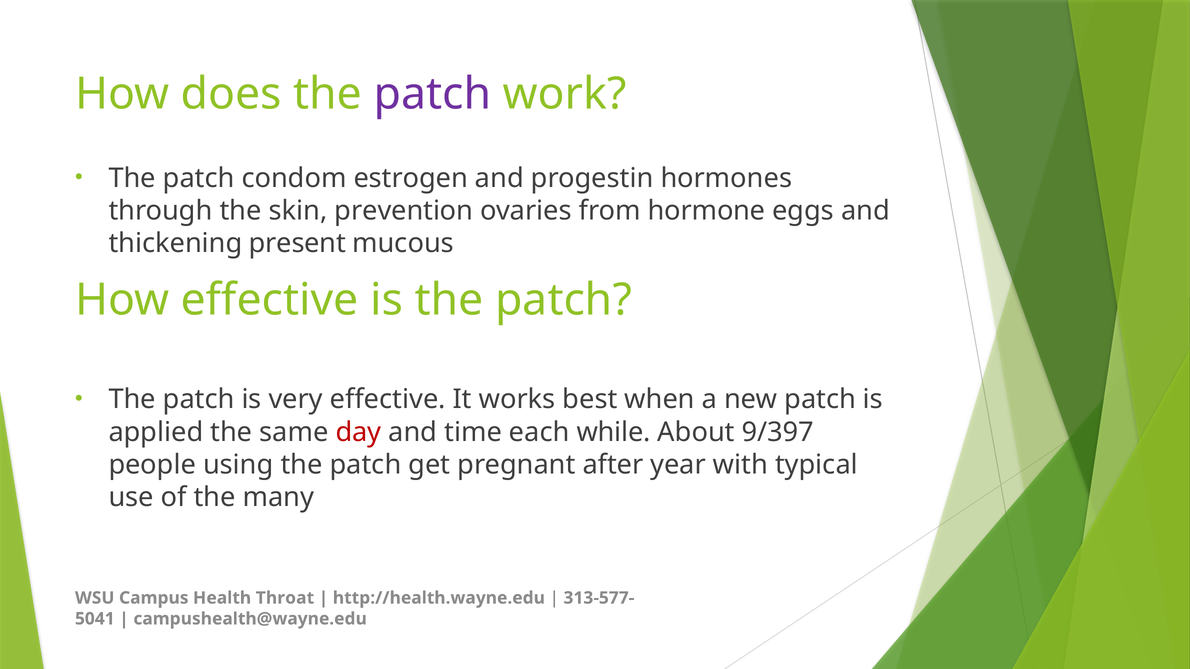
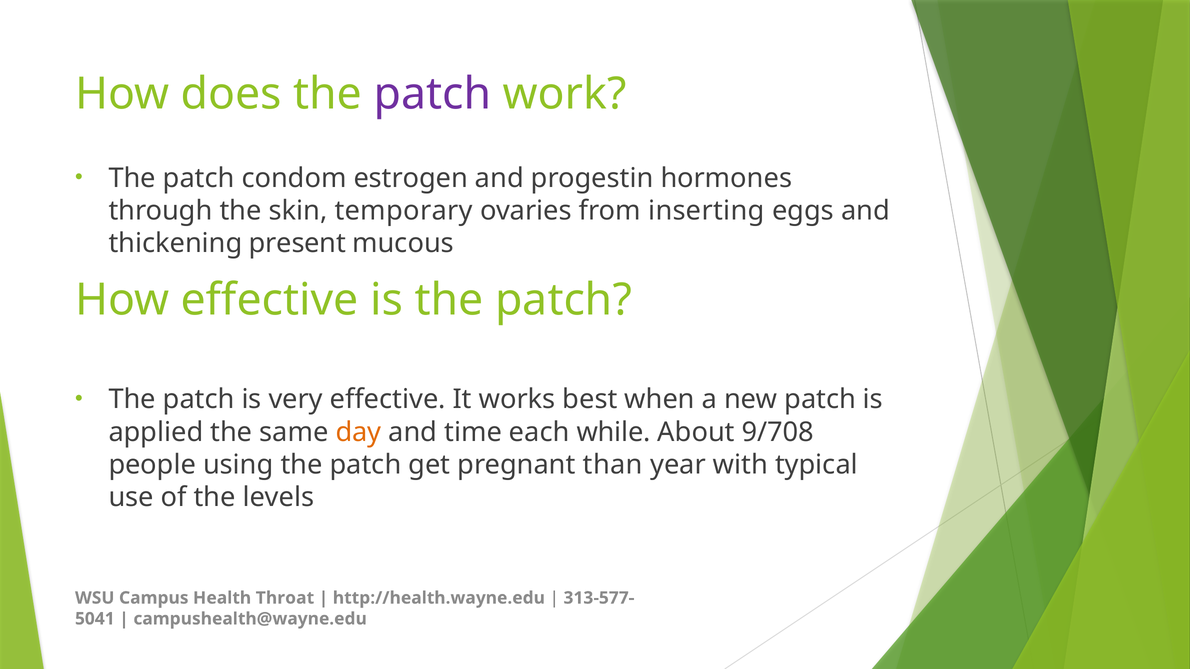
prevention: prevention -> temporary
hormone: hormone -> inserting
day colour: red -> orange
9/397: 9/397 -> 9/708
after: after -> than
many: many -> levels
